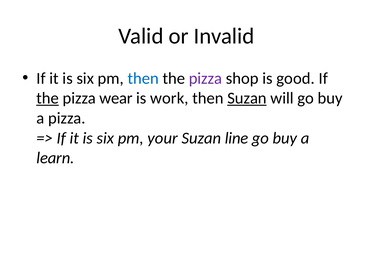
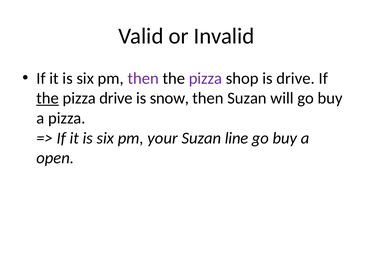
then at (143, 78) colour: blue -> purple
is good: good -> drive
pizza wear: wear -> drive
work: work -> snow
Suzan at (247, 98) underline: present -> none
learn: learn -> open
